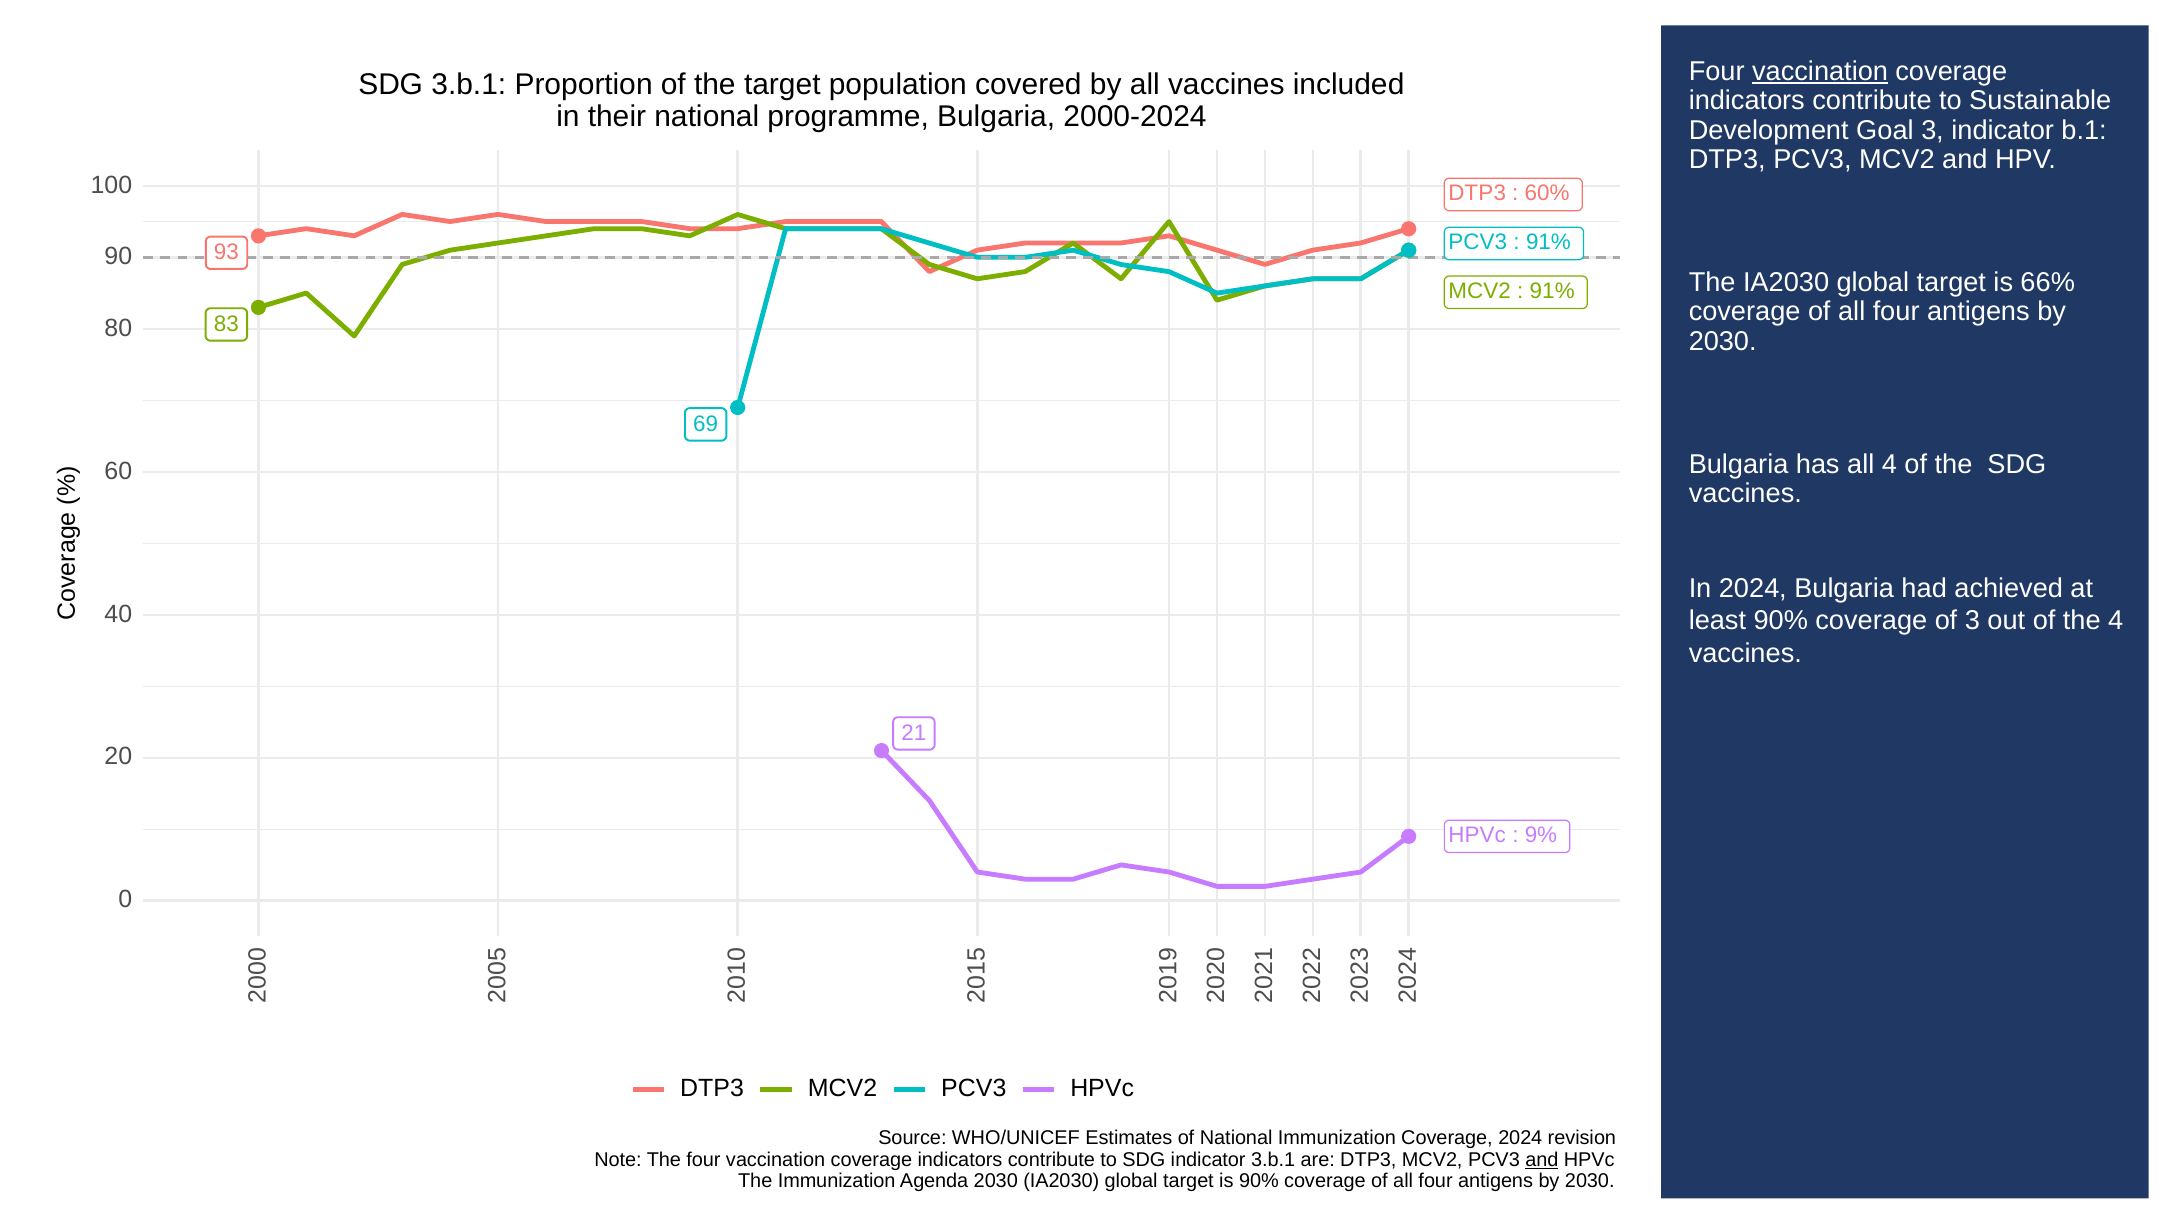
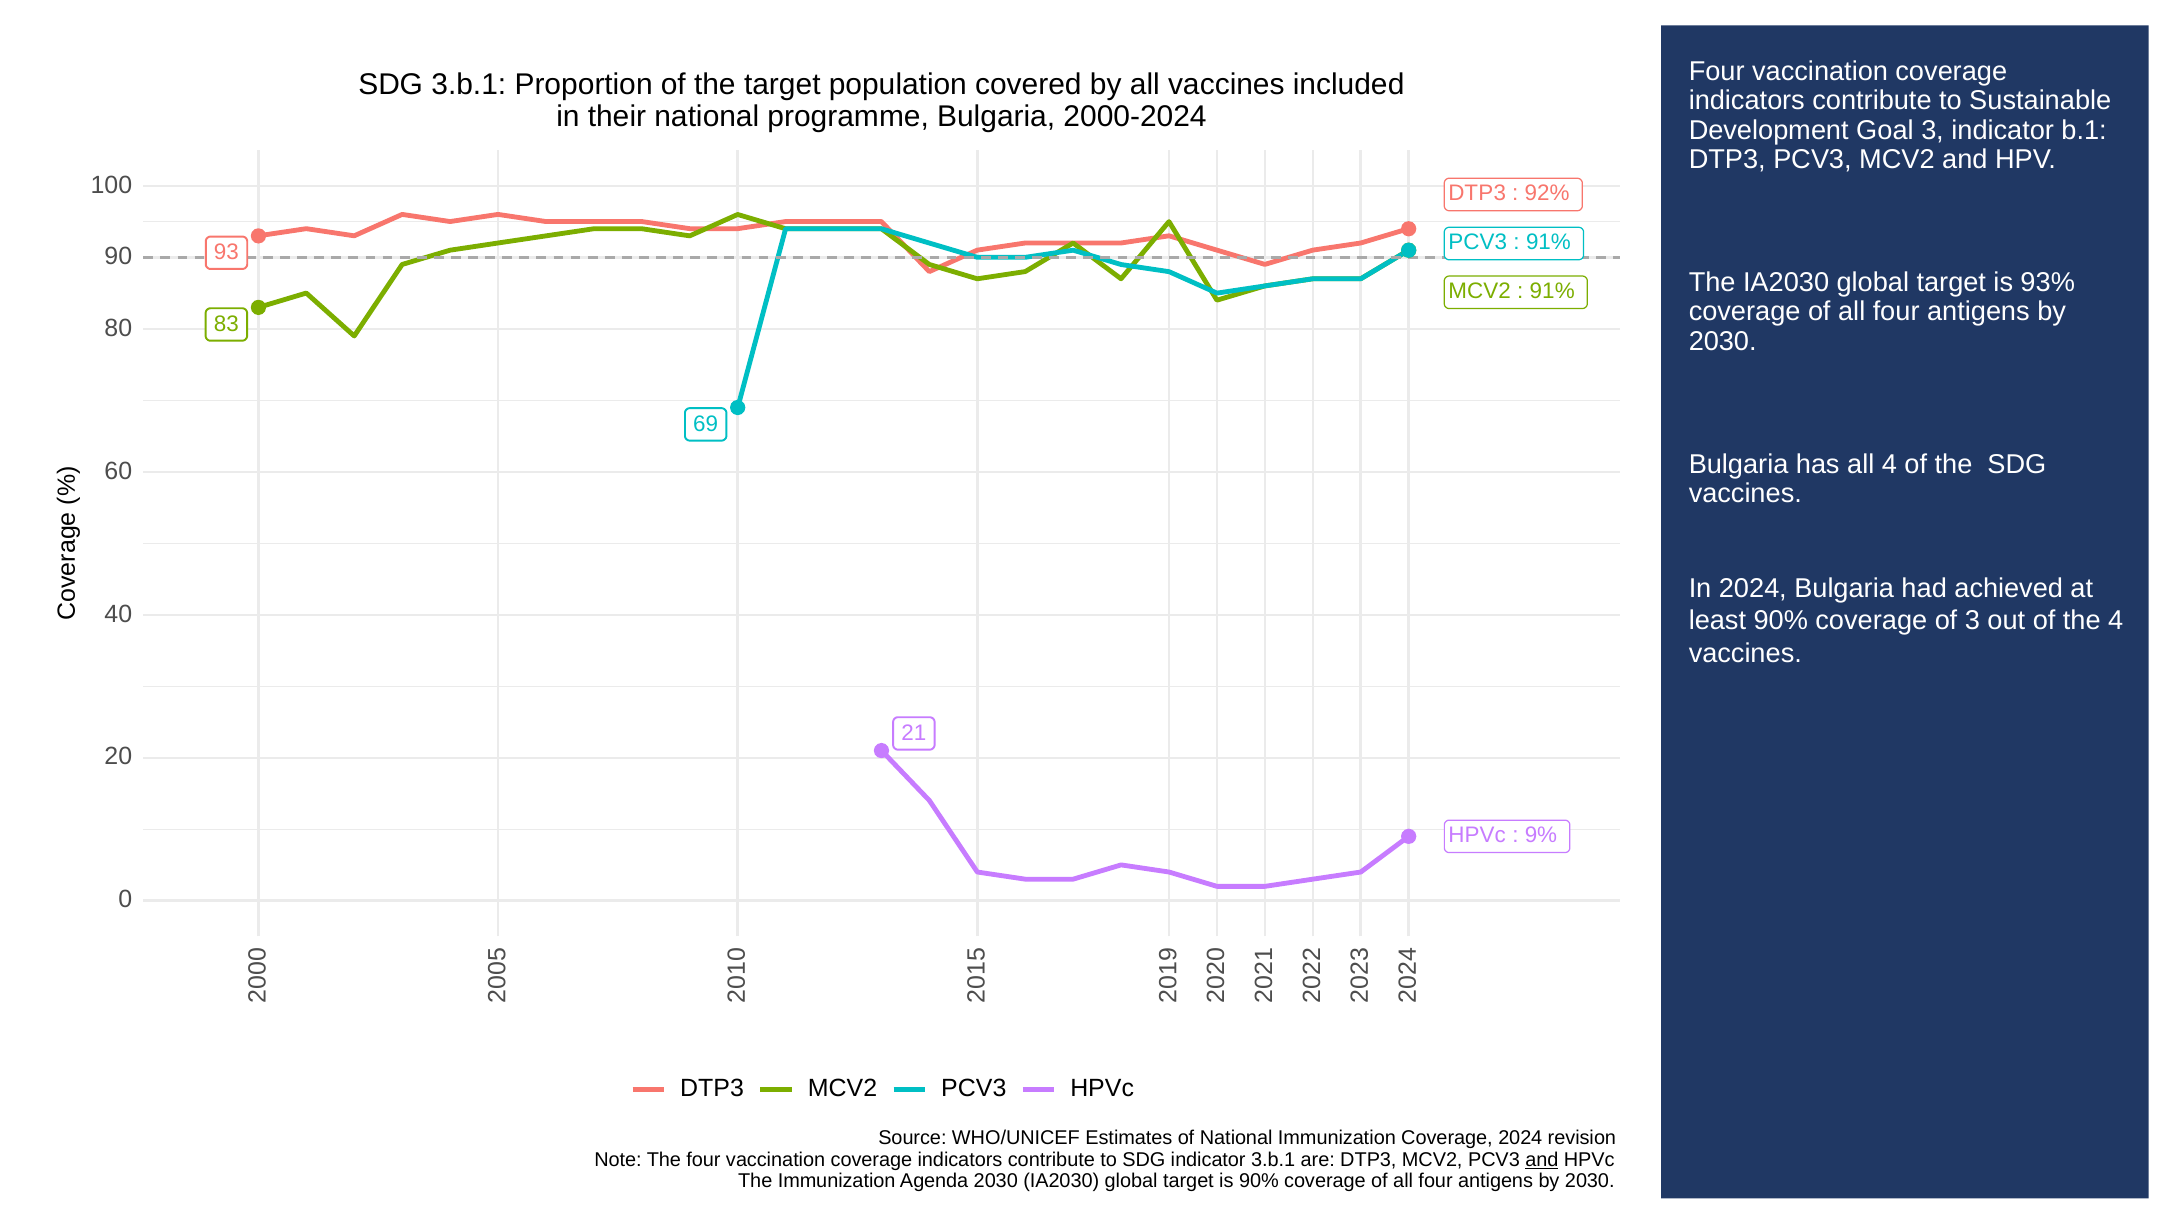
vaccination at (1820, 72) underline: present -> none
60%: 60% -> 92%
66%: 66% -> 93%
